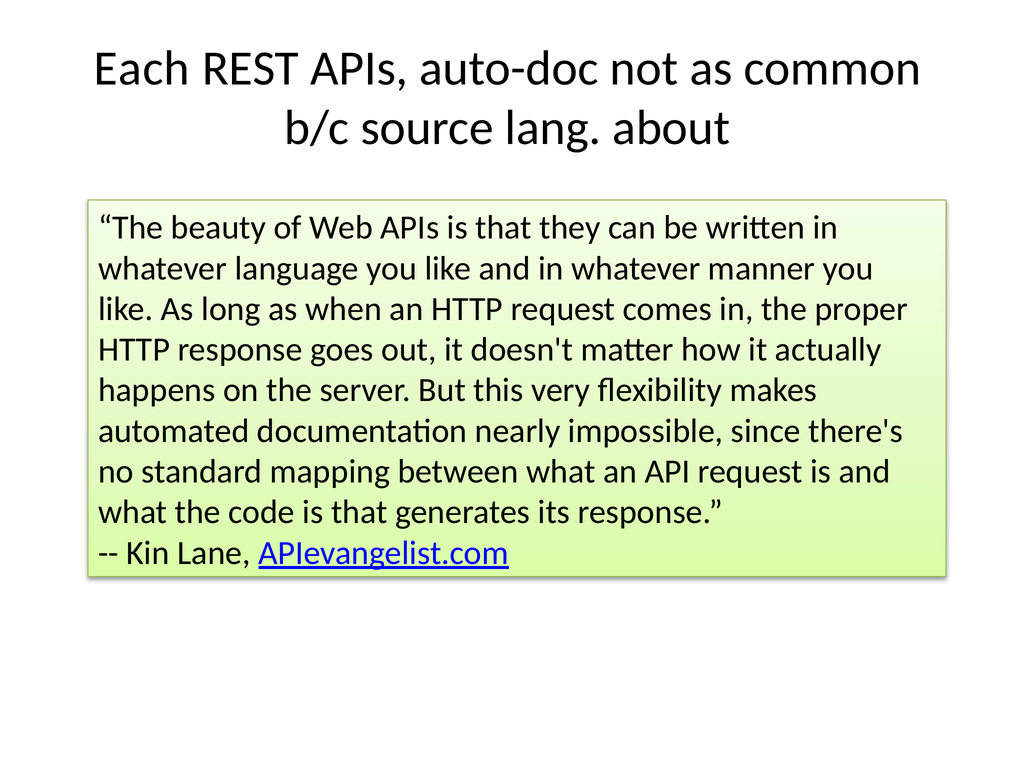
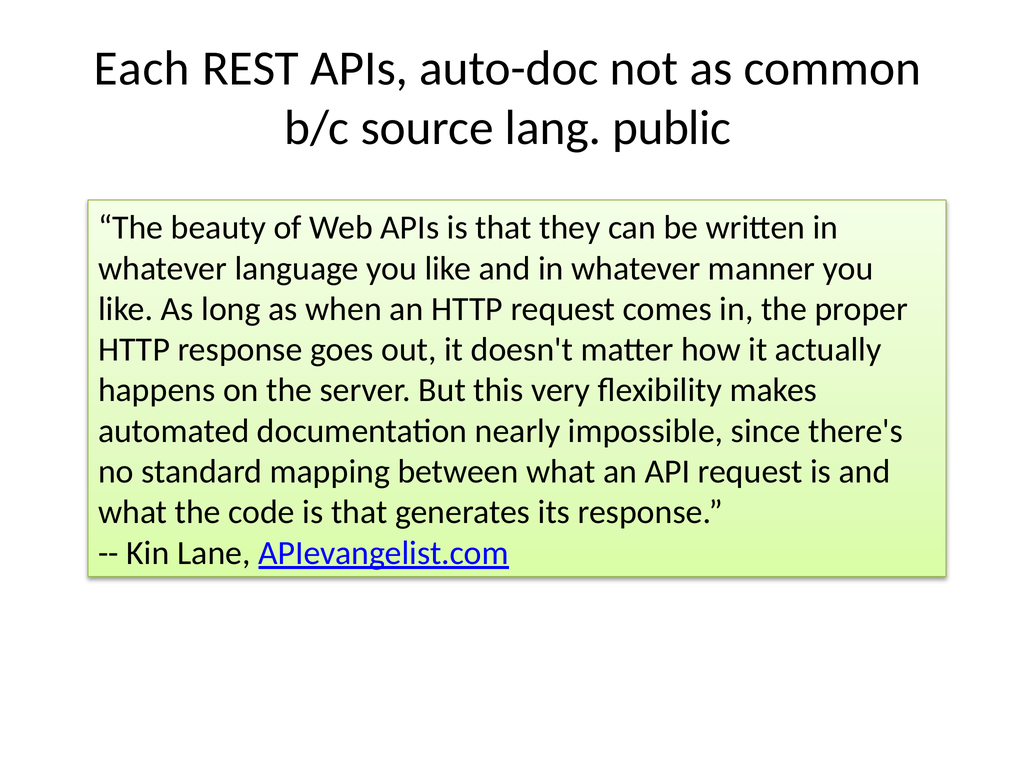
about: about -> public
